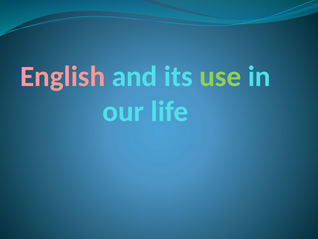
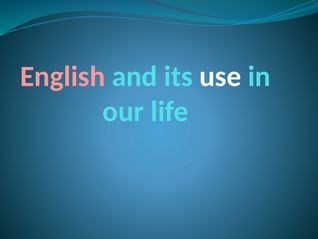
use colour: light green -> white
